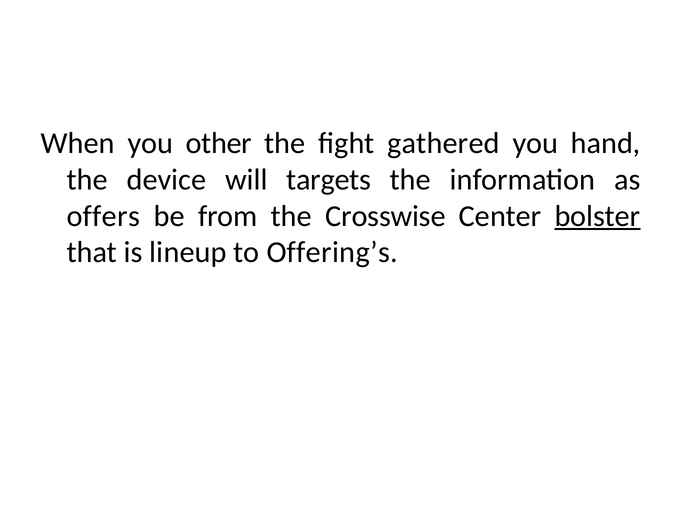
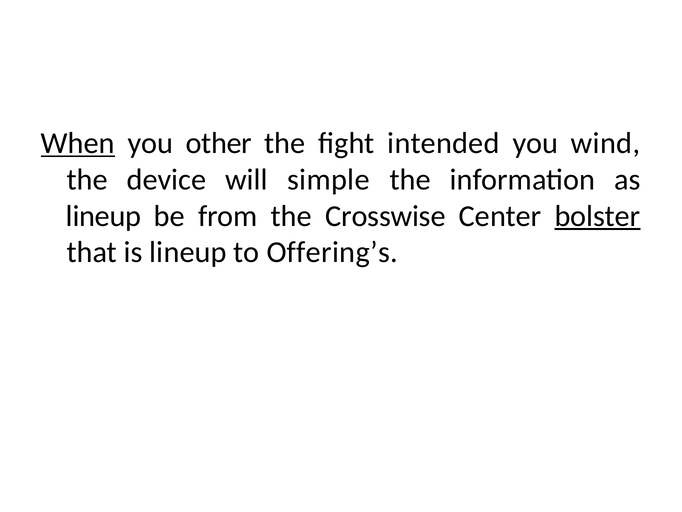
When underline: none -> present
gathered: gathered -> intended
hand: hand -> wind
targets: targets -> simple
offers at (103, 216): offers -> lineup
